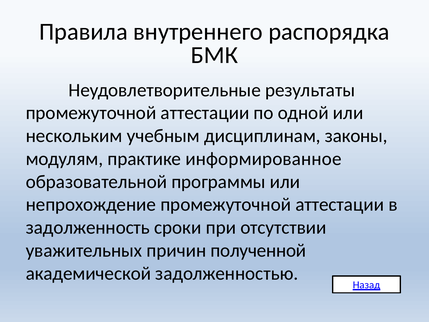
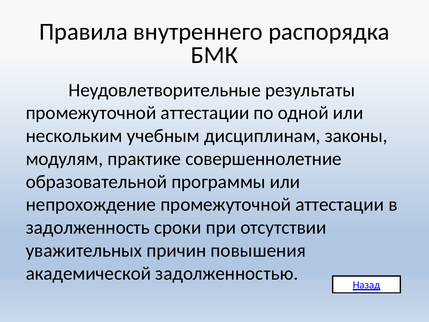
информированное: информированное -> совершеннолетние
полученной: полученной -> повышения
